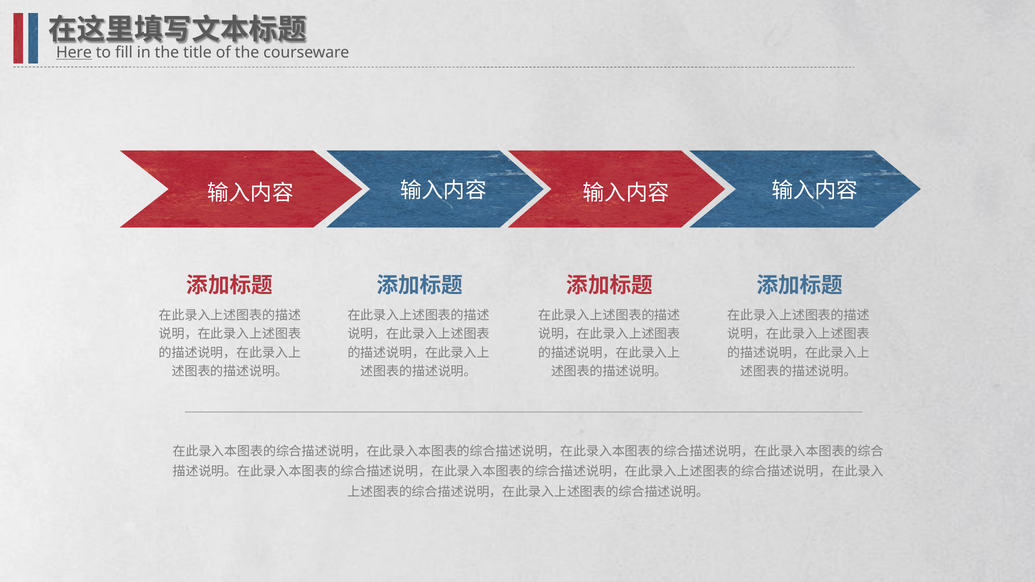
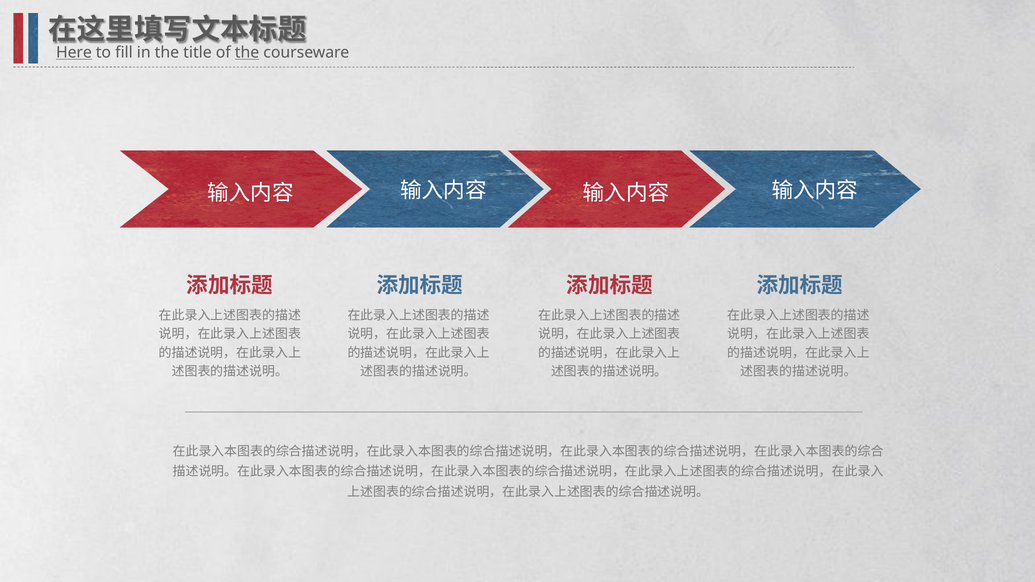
the at (247, 52) underline: none -> present
